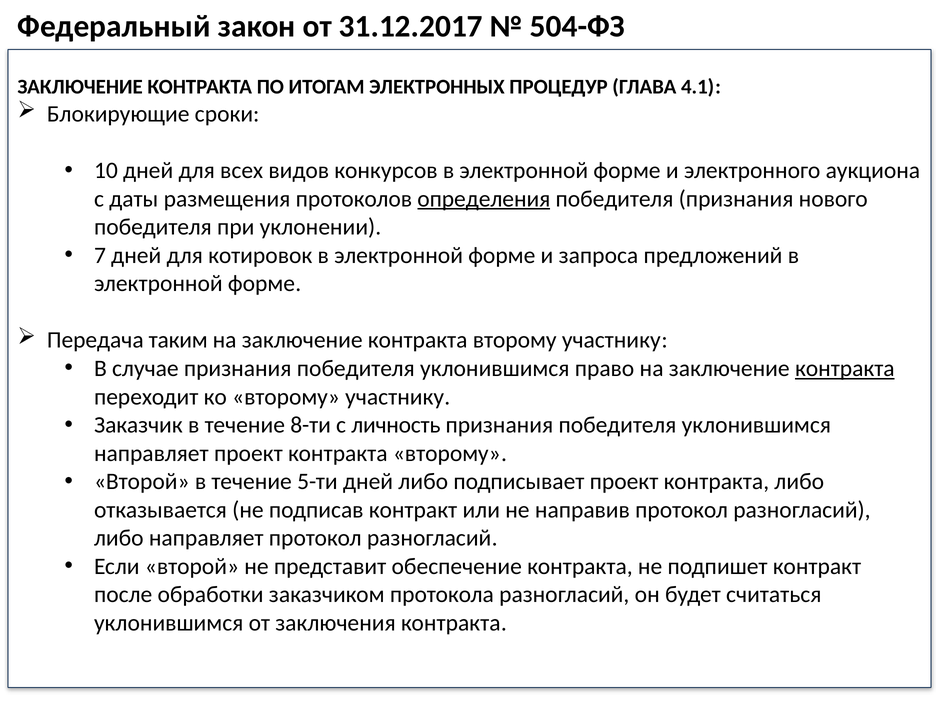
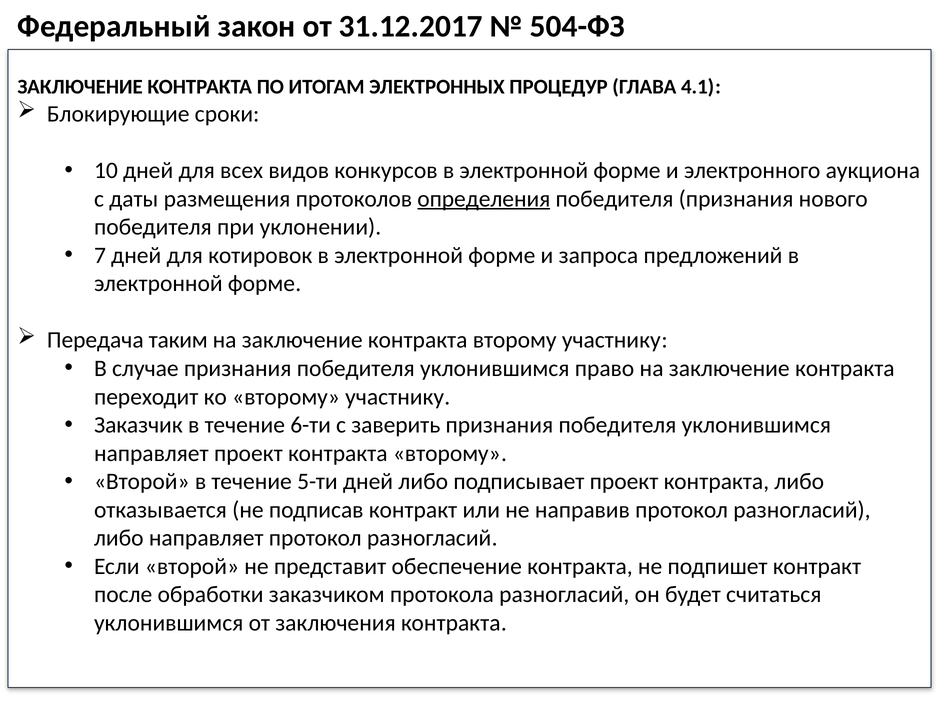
контракта at (845, 368) underline: present -> none
8-ти: 8-ти -> 6-ти
личность: личность -> заверить
